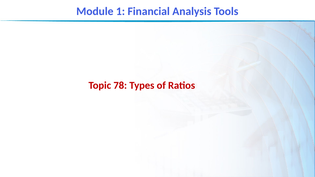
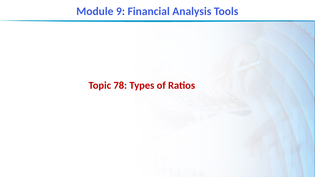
1: 1 -> 9
